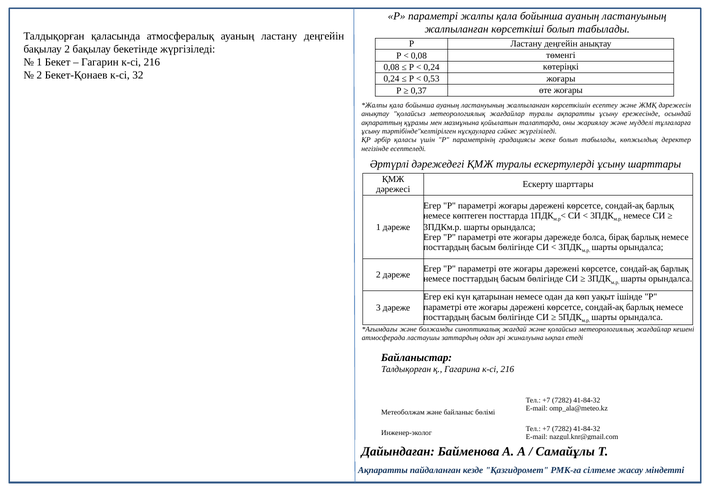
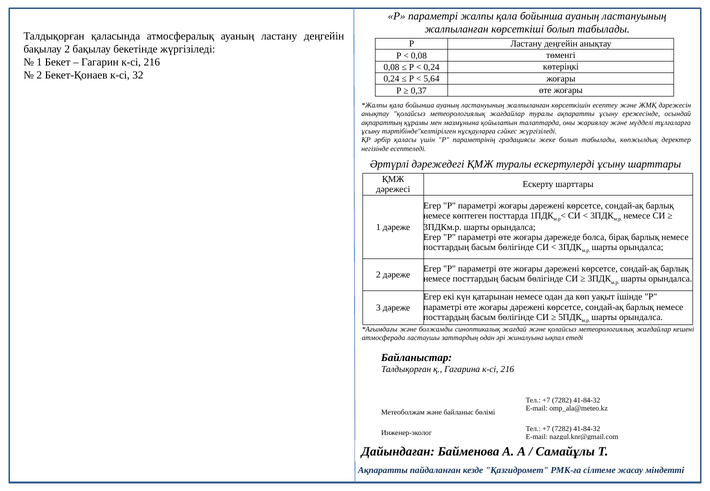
0,53: 0,53 -> 5,64
